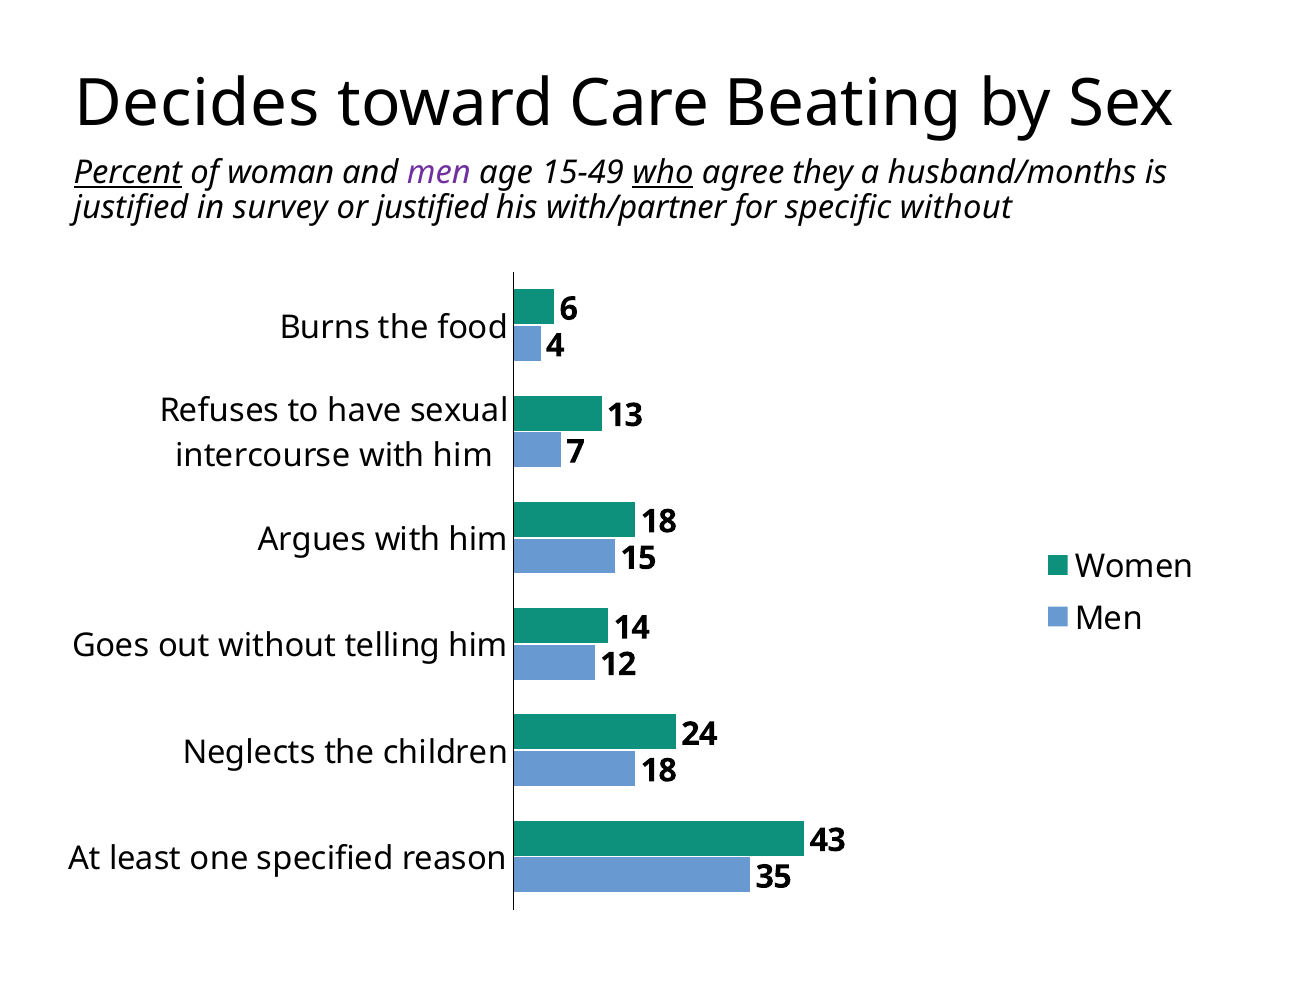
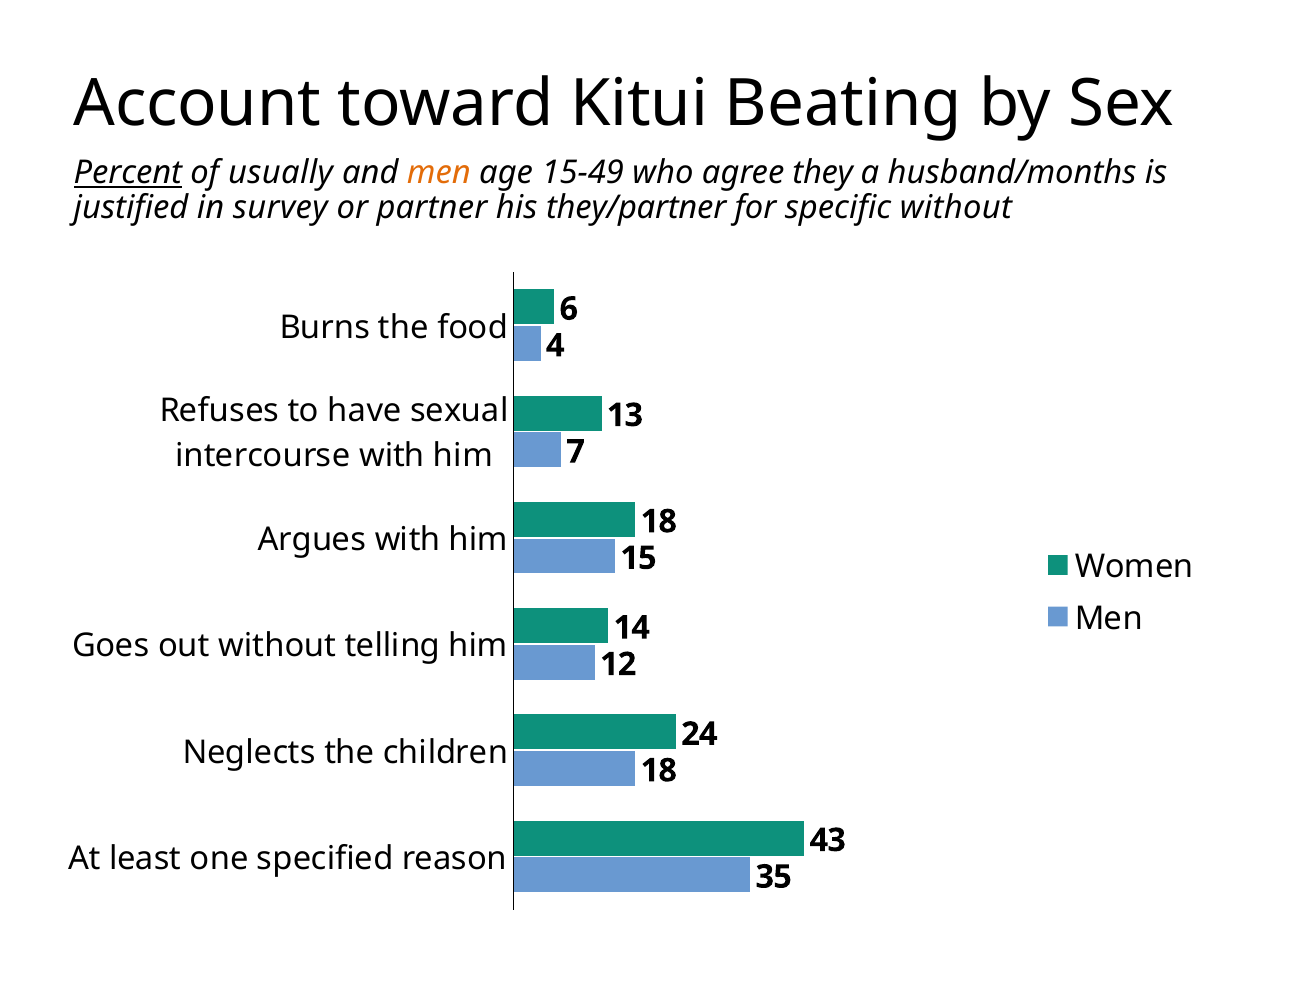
Decides: Decides -> Account
Care: Care -> Kitui
woman: woman -> usually
men at (439, 172) colour: purple -> orange
who underline: present -> none
or justified: justified -> partner
with/partner: with/partner -> they/partner
